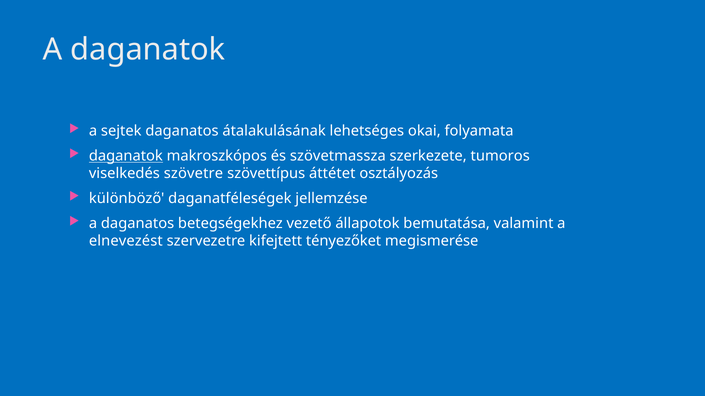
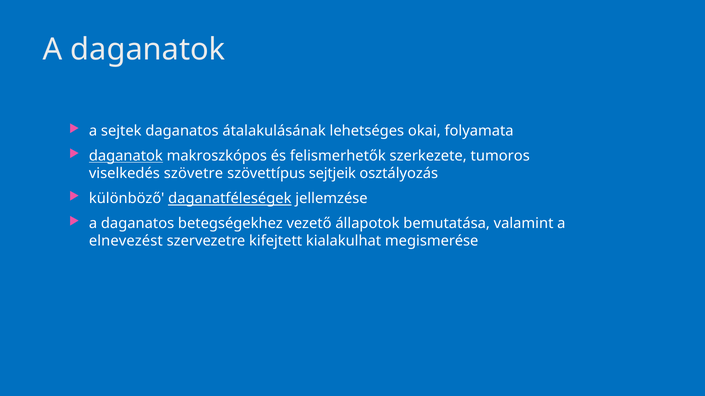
szövetmassza: szövetmassza -> felismerhetők
áttétet: áttétet -> sejtjeik
daganatféleségek underline: none -> present
tényezőket: tényezőket -> kialakulhat
